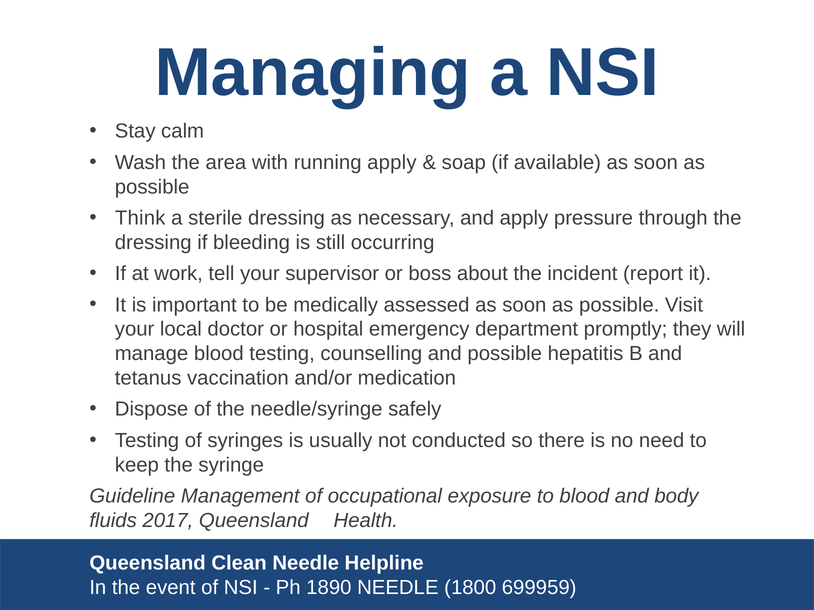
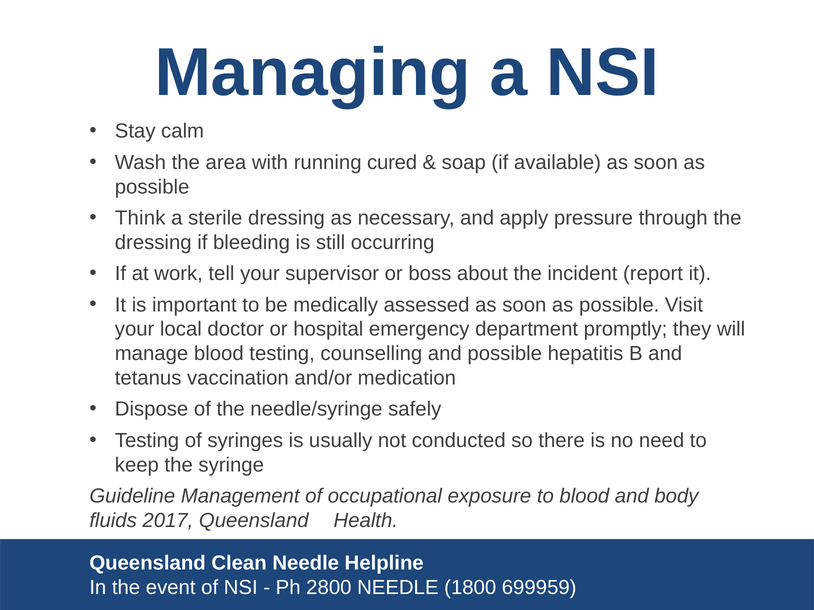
running apply: apply -> cured
1890: 1890 -> 2800
